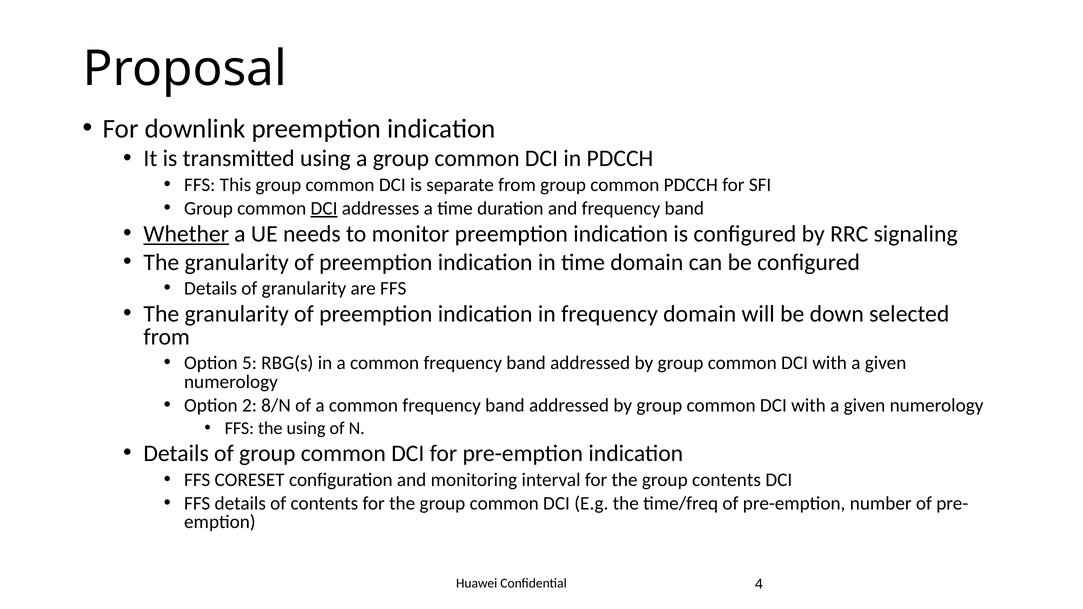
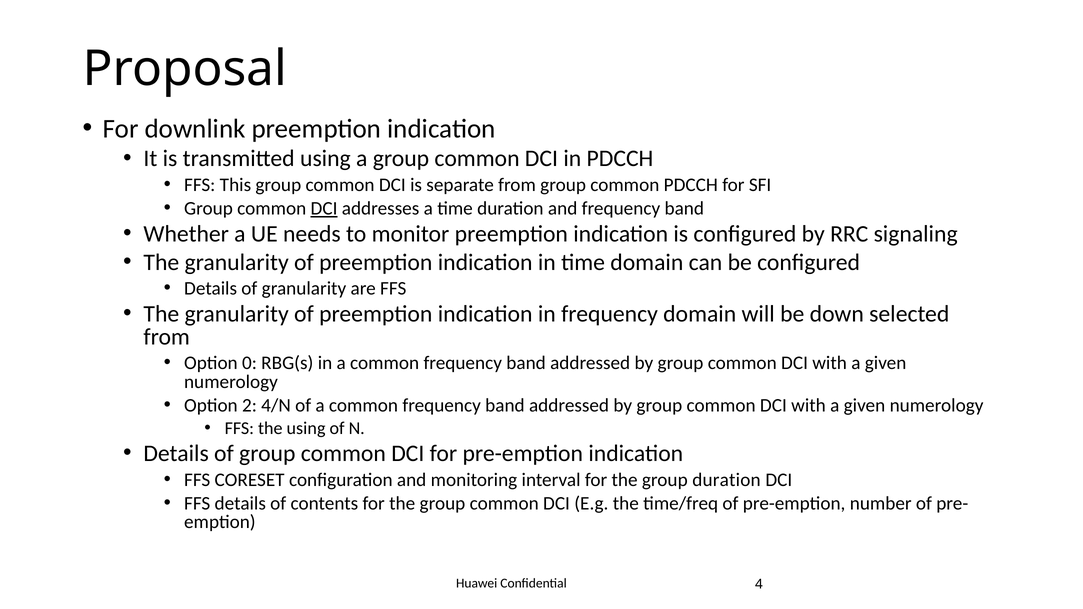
Whether underline: present -> none
5: 5 -> 0
8/N: 8/N -> 4/N
group contents: contents -> duration
